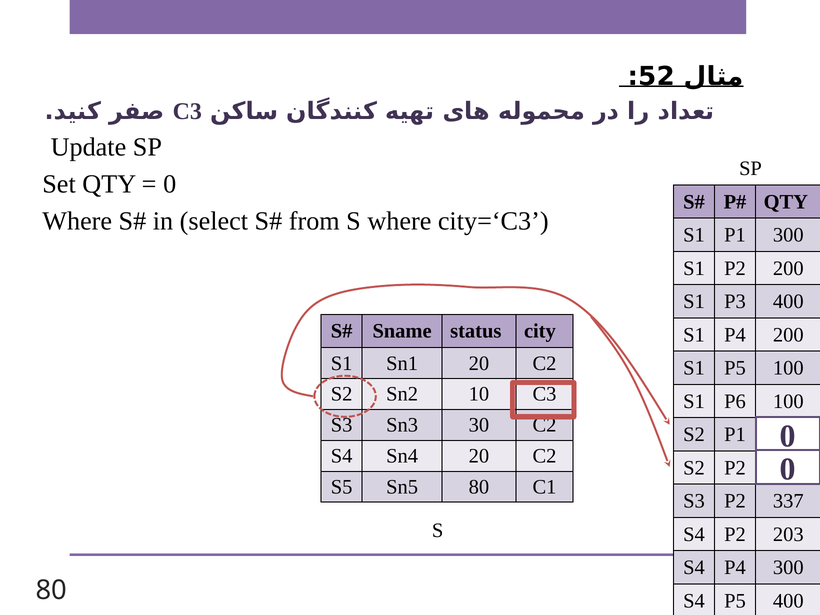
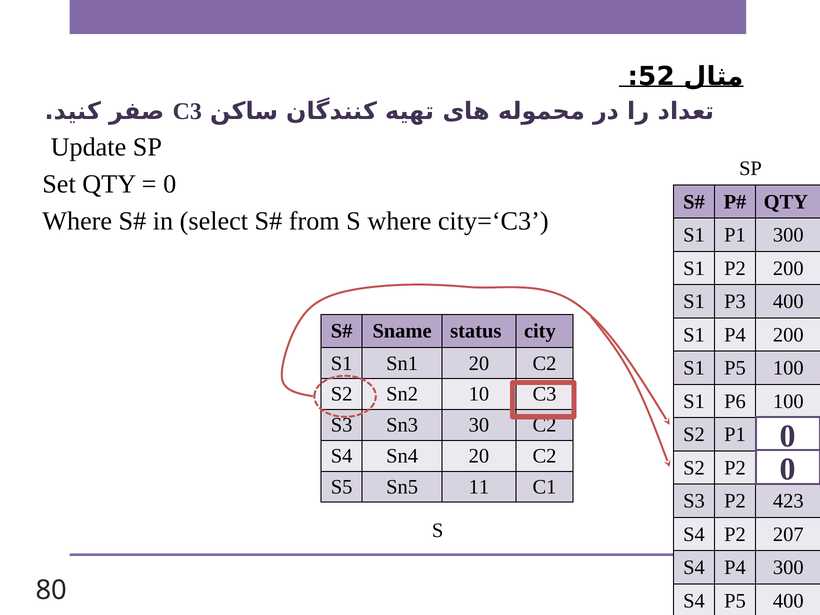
Sn5 80: 80 -> 11
337: 337 -> 423
203: 203 -> 207
